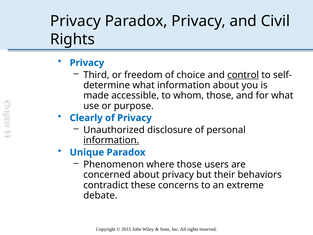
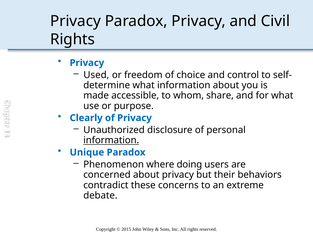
Third: Third -> Used
control underline: present -> none
whom those: those -> share
where those: those -> doing
